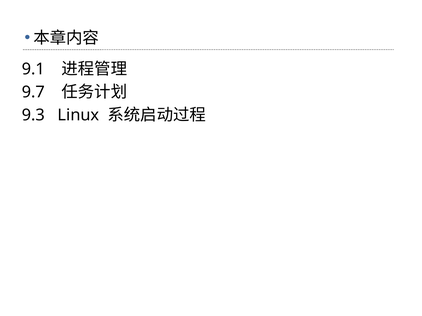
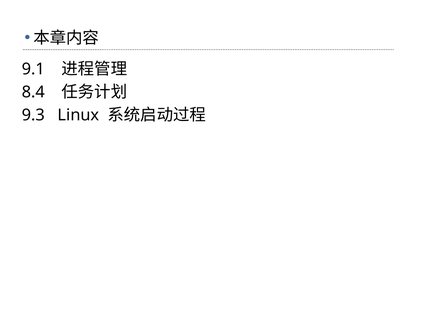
9.7: 9.7 -> 8.4
